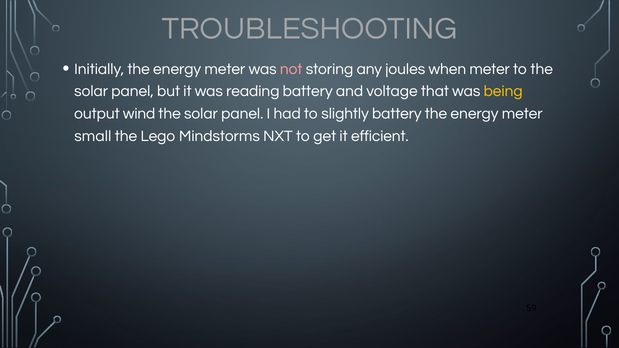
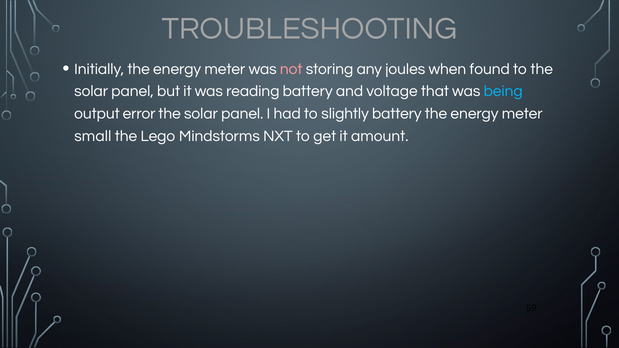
when meter: meter -> found
being colour: yellow -> light blue
wind: wind -> error
efficient: efficient -> amount
